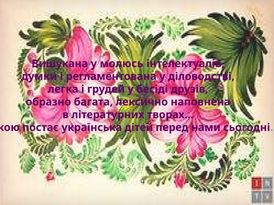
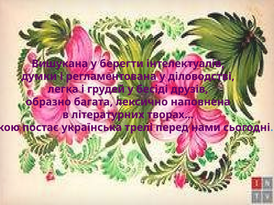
молюсь: молюсь -> берегти
дітей: дітей -> трелі
